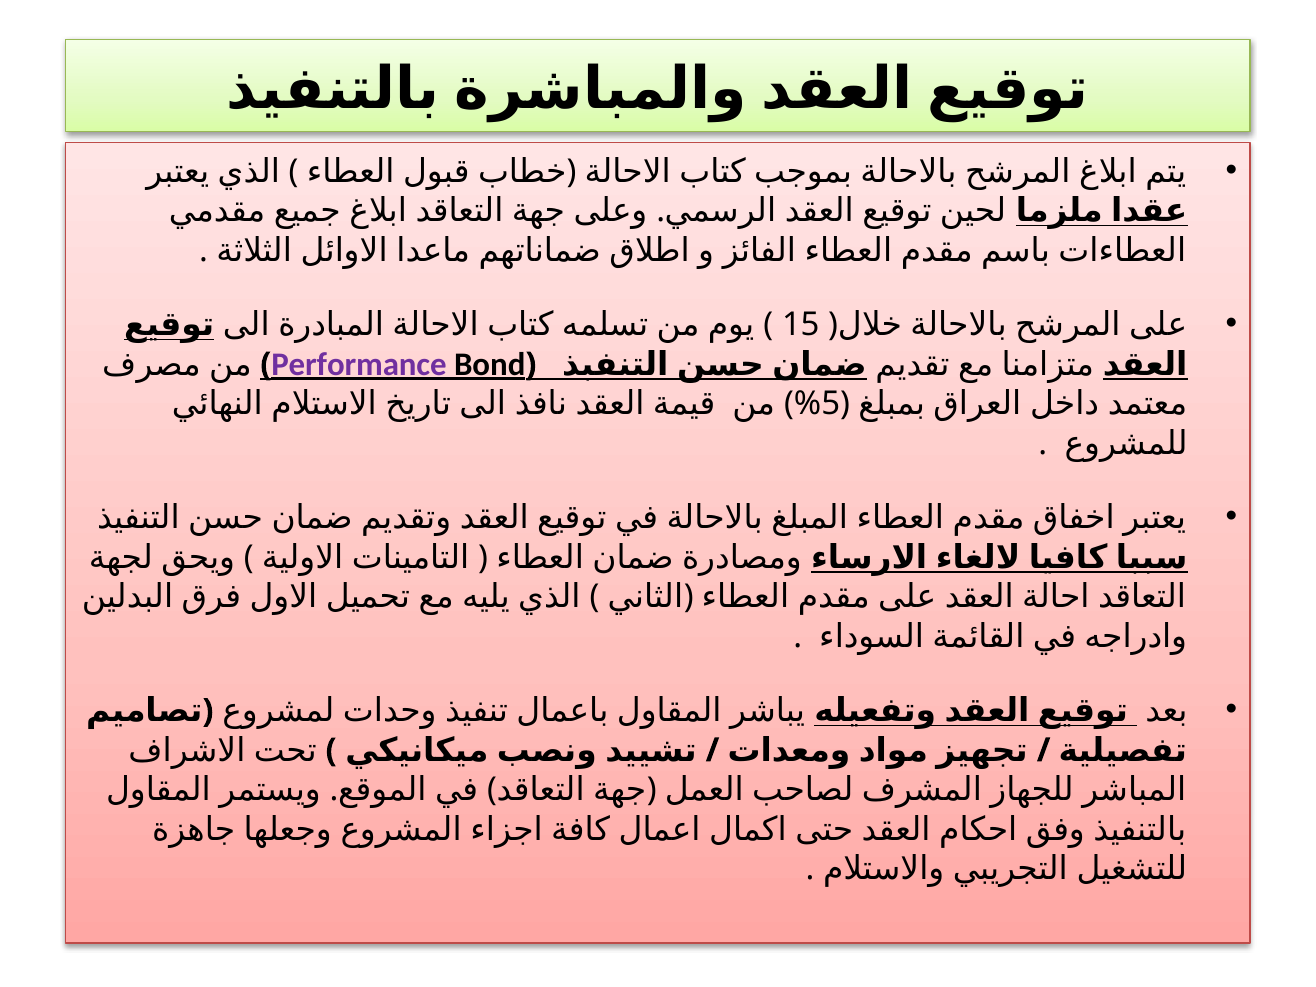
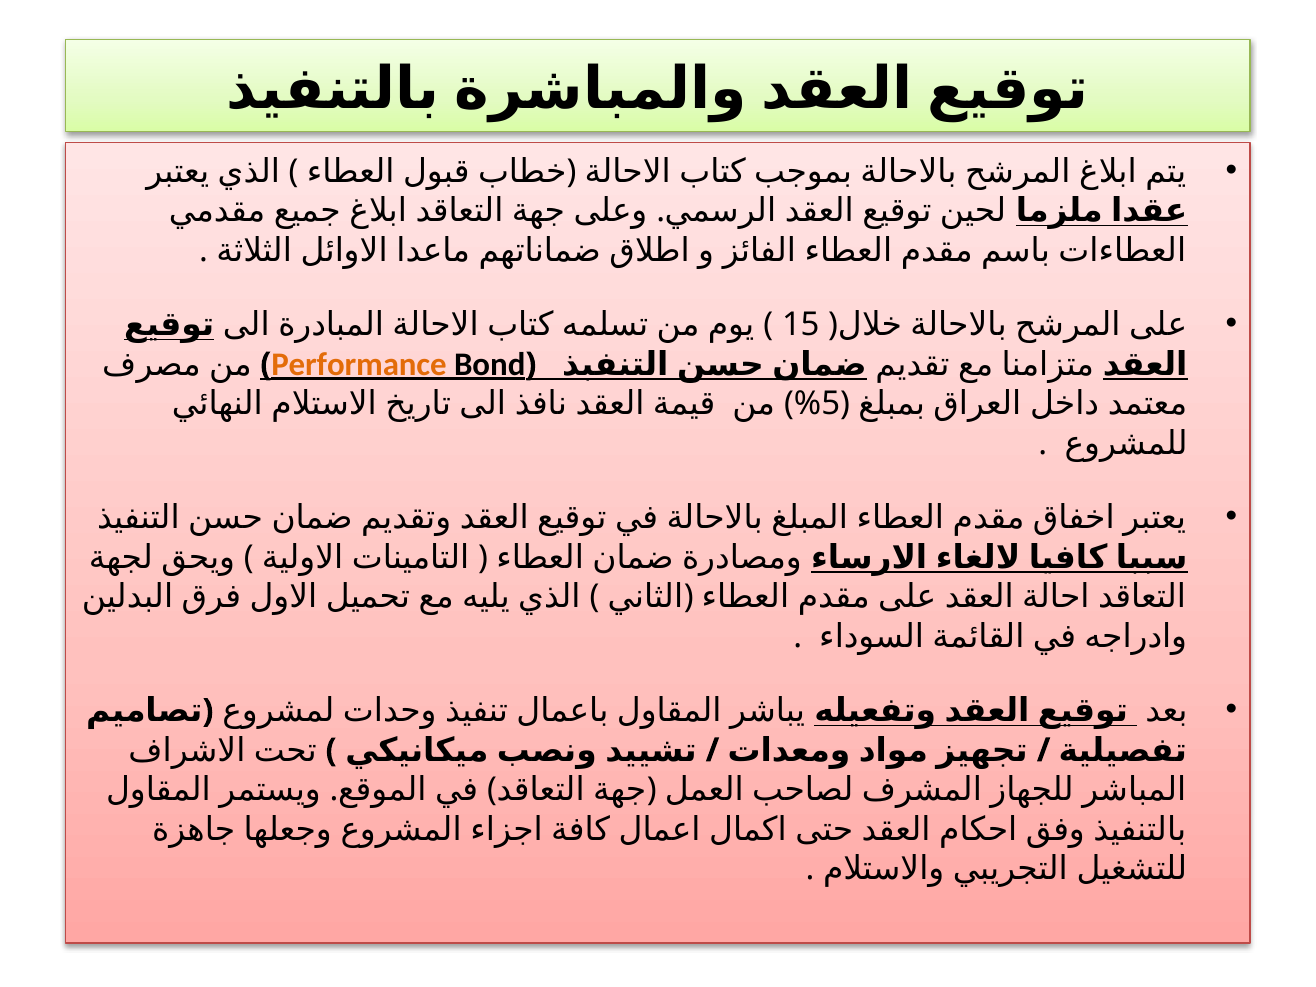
Performance colour: purple -> orange
